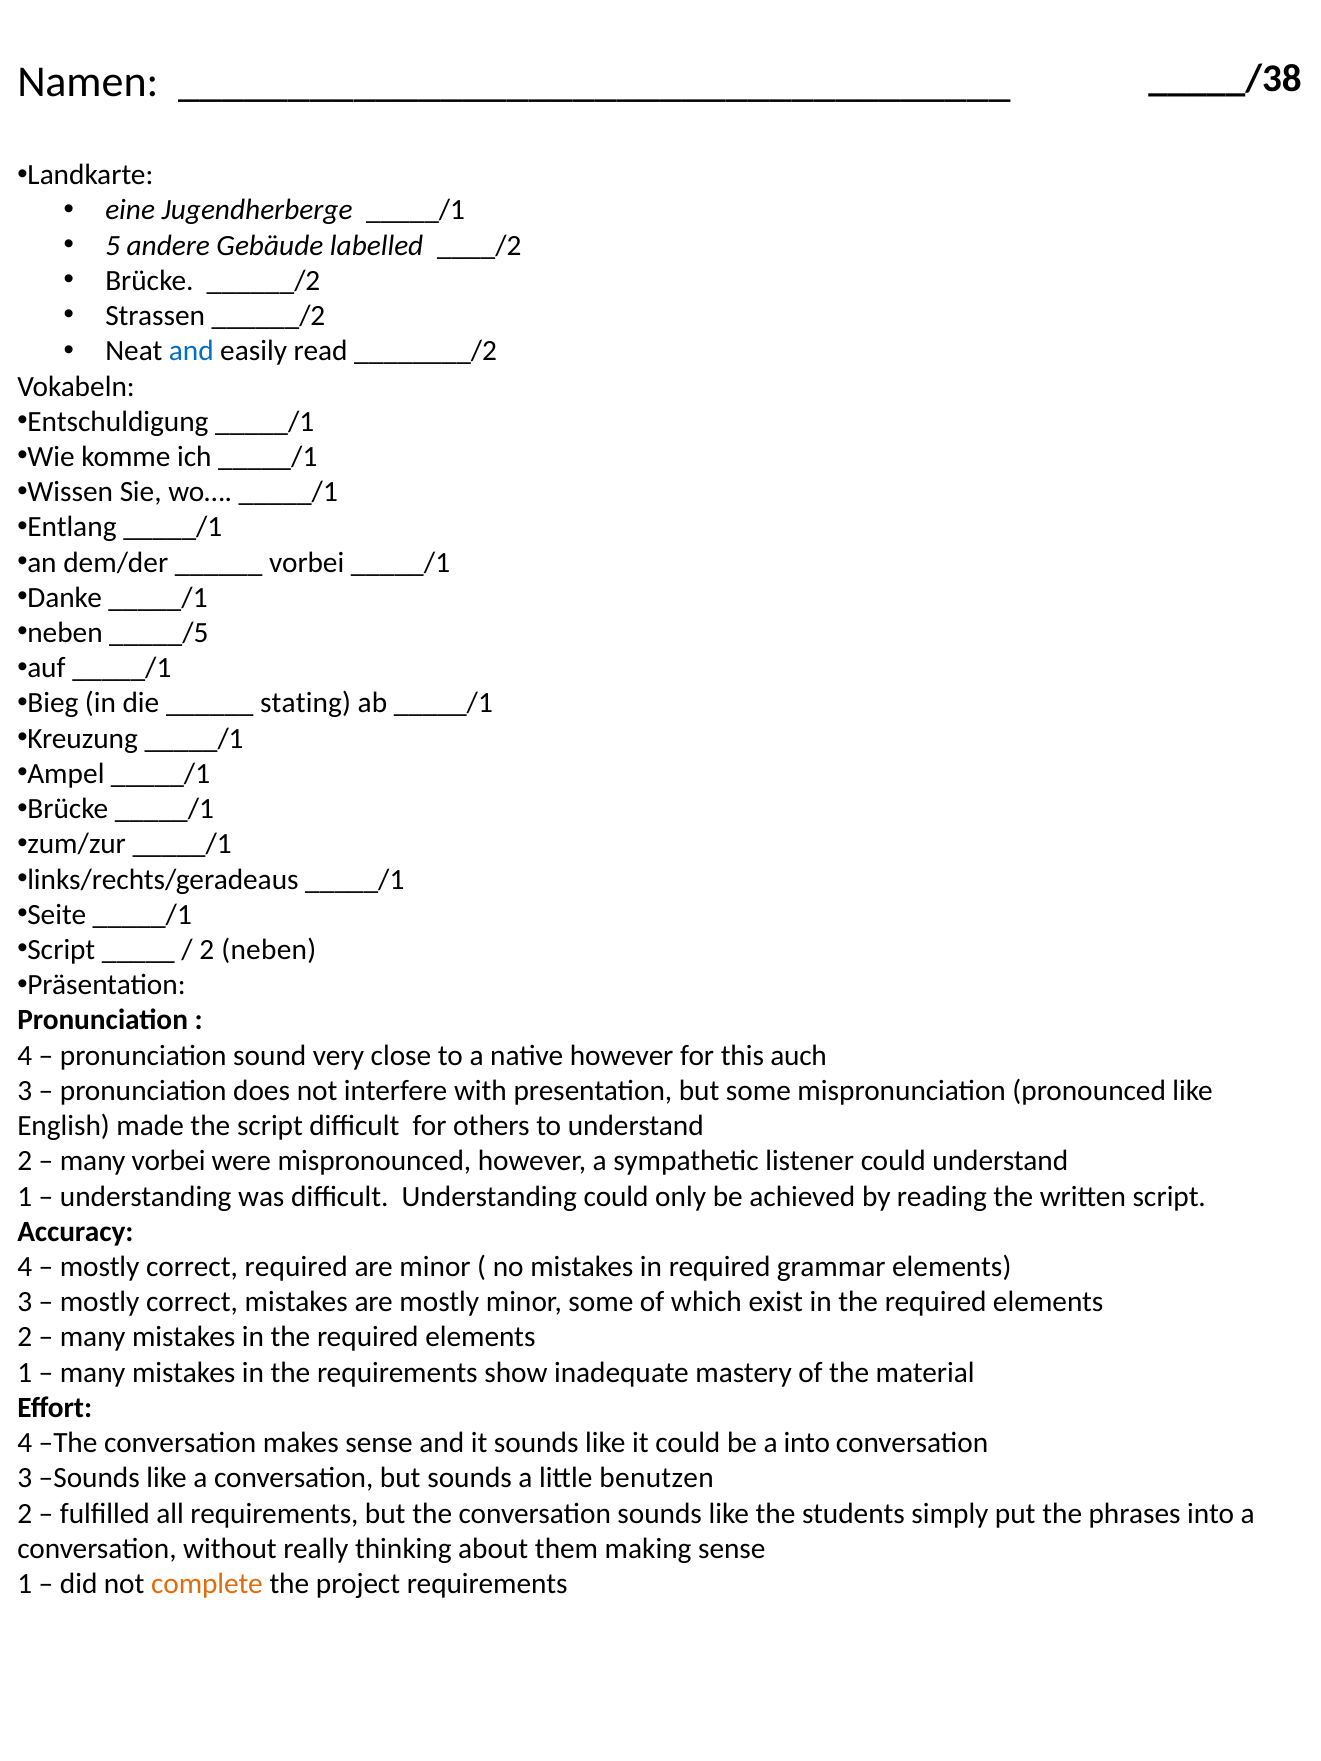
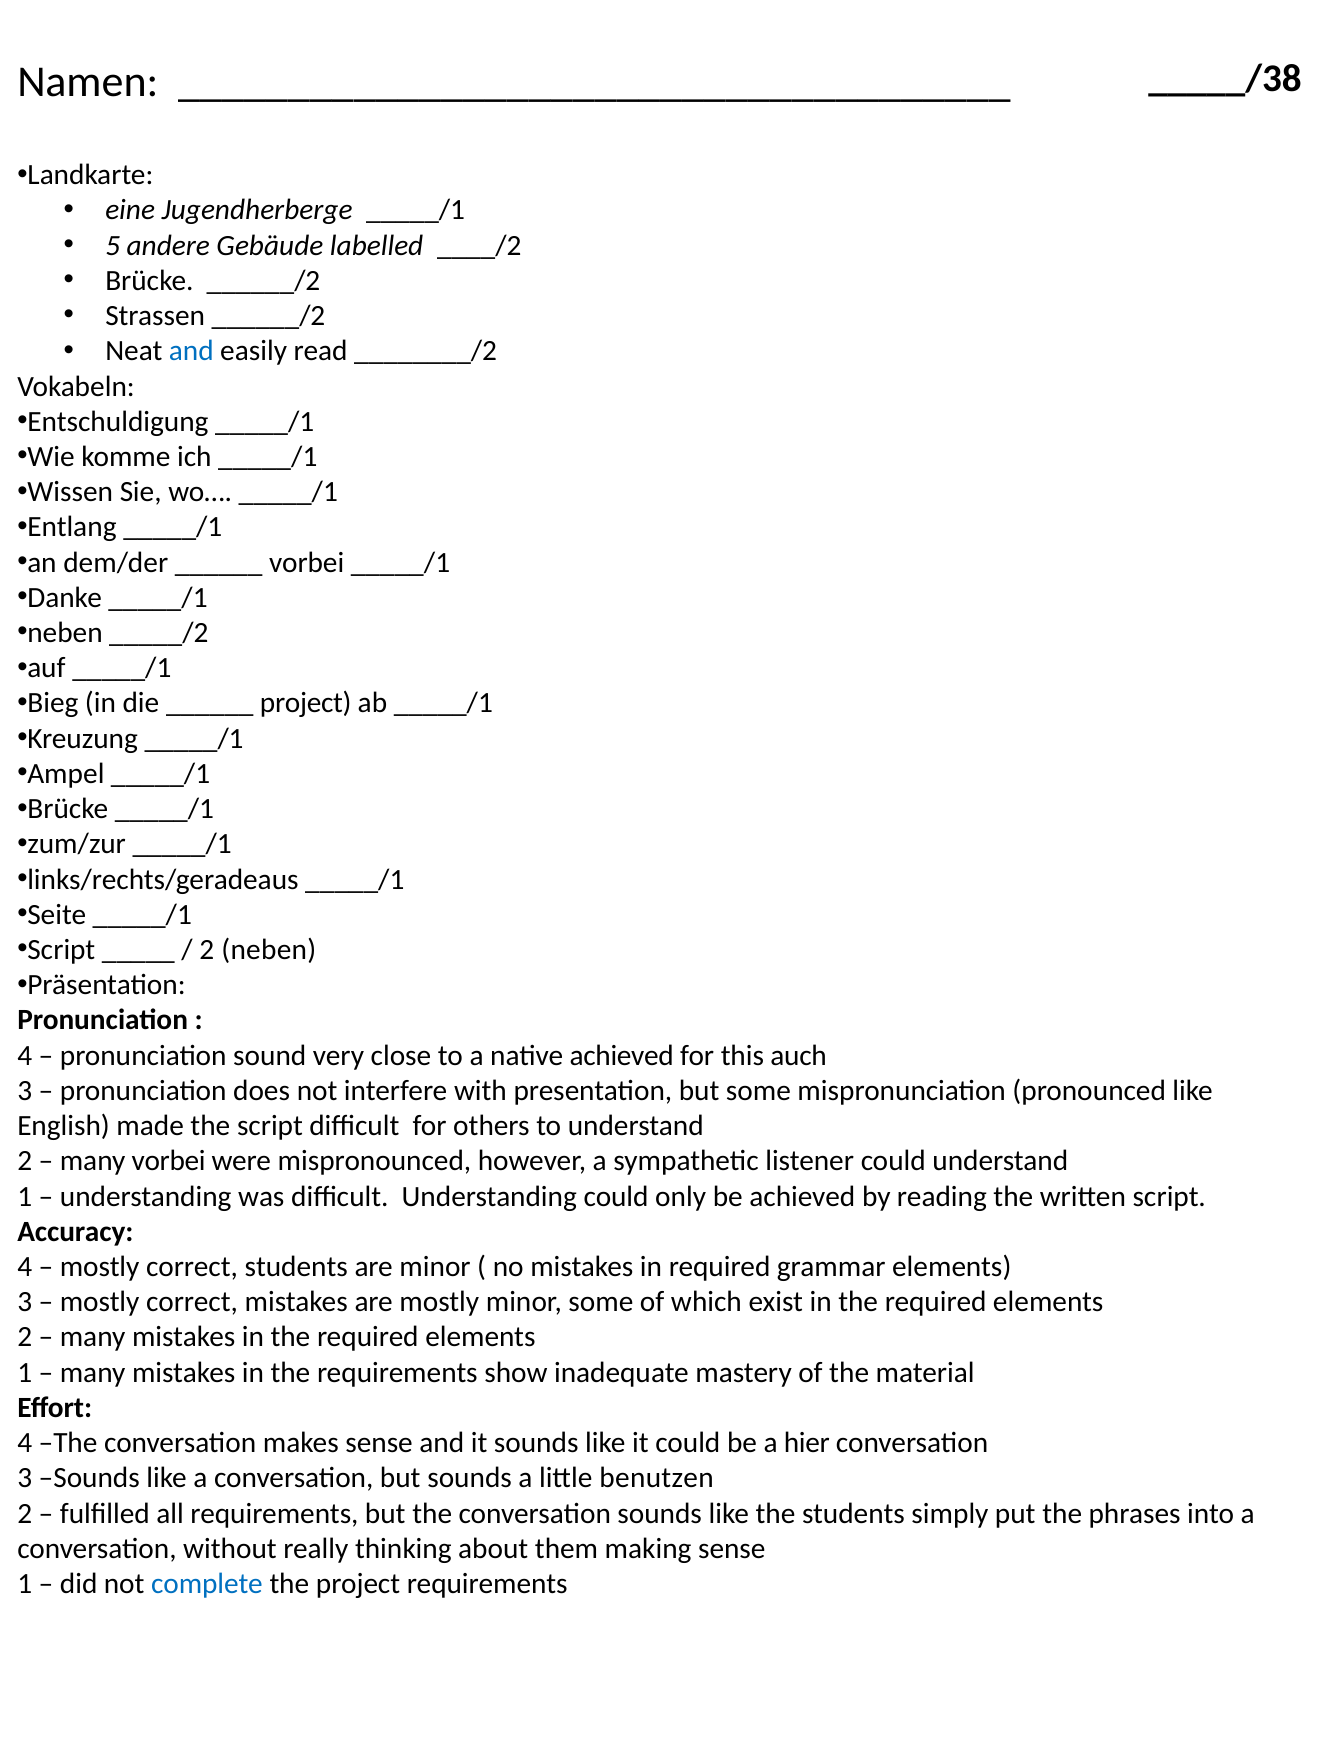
_____/5: _____/5 -> _____/2
stating at (306, 703): stating -> project
native however: however -> achieved
correct required: required -> students
a into: into -> hier
complete colour: orange -> blue
